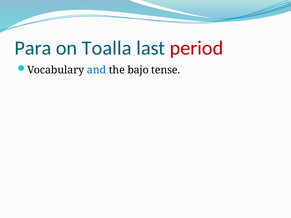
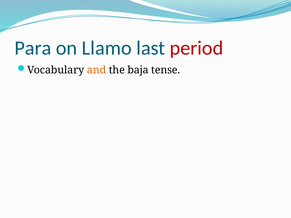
Toalla: Toalla -> Llamo
and colour: blue -> orange
bajo: bajo -> baja
